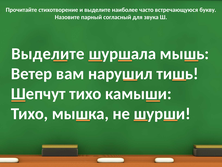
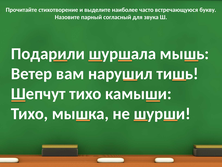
Выделите at (48, 54): Выделите -> Подарили
